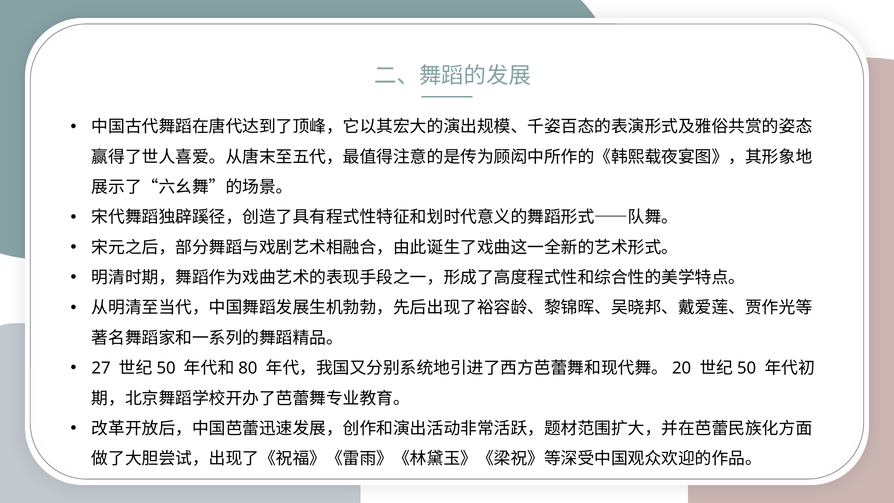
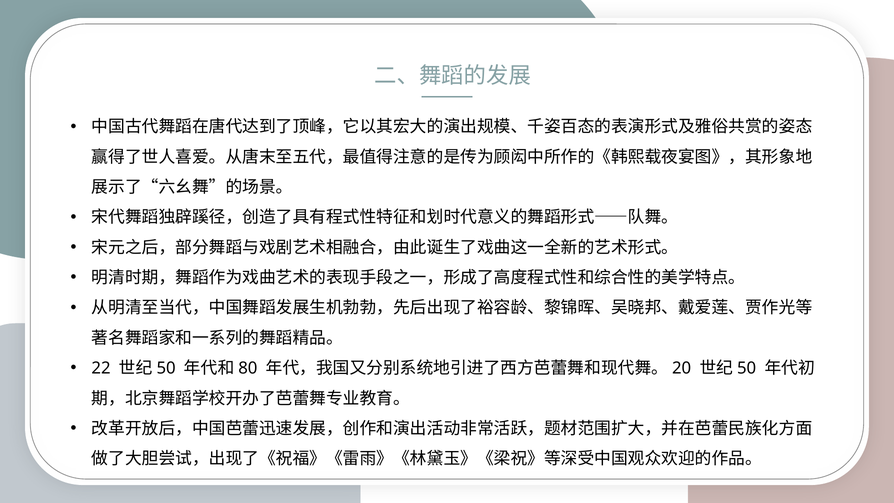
27: 27 -> 22
